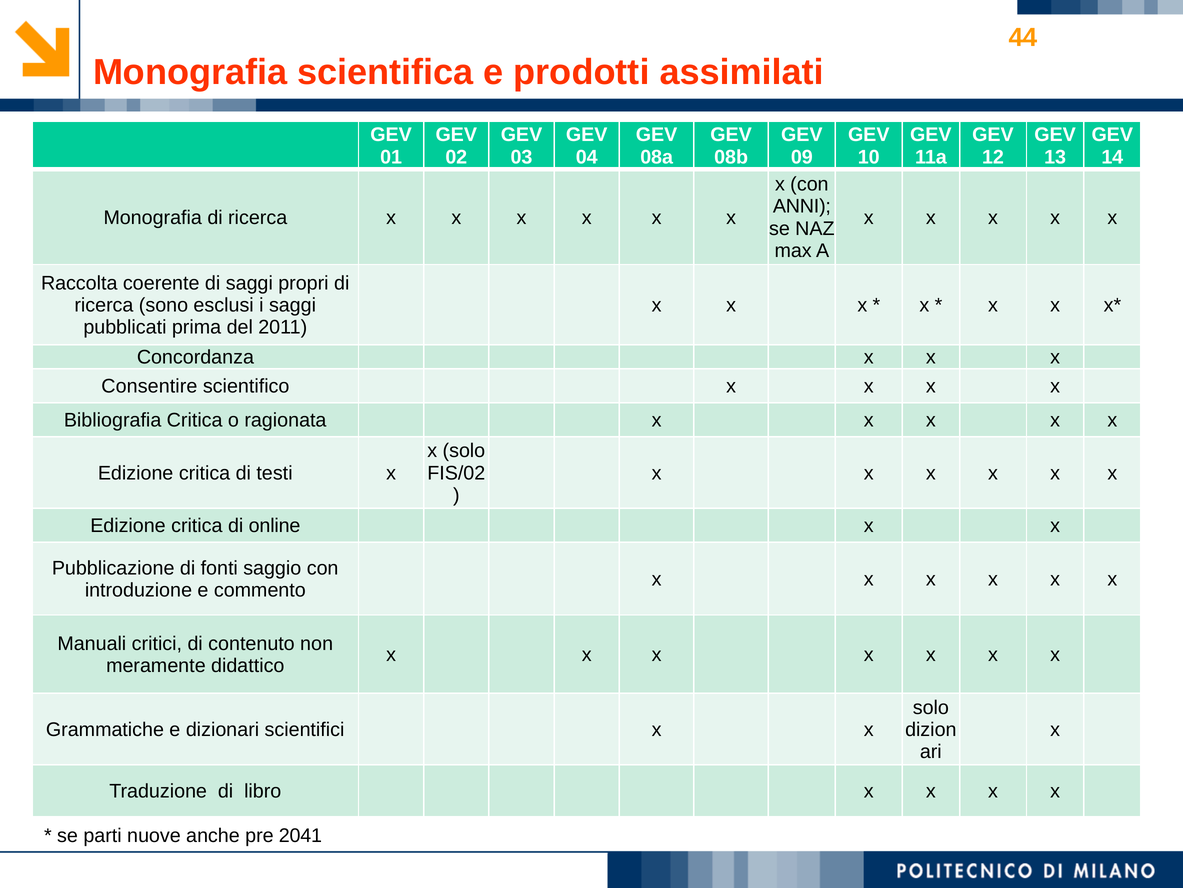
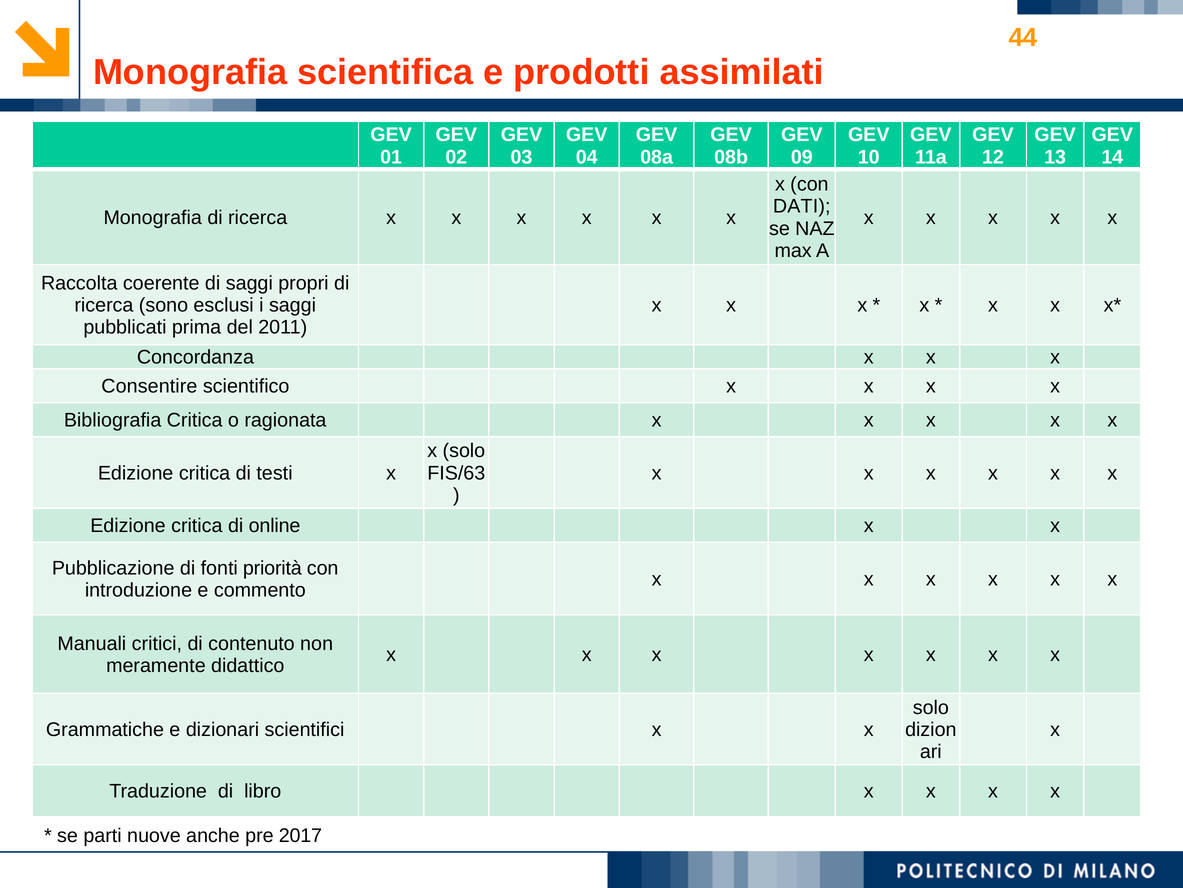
ANNI: ANNI -> DATI
FIS/02: FIS/02 -> FIS/63
saggio: saggio -> priorità
2041: 2041 -> 2017
